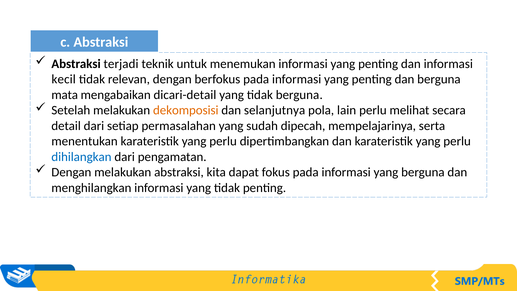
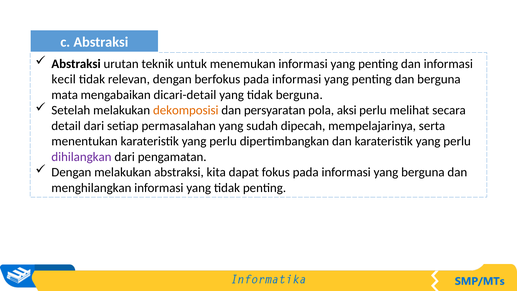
terjadi: terjadi -> urutan
selanjutnya: selanjutnya -> persyaratan
lain: lain -> aksi
dihilangkan colour: blue -> purple
